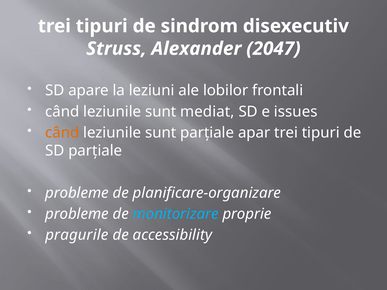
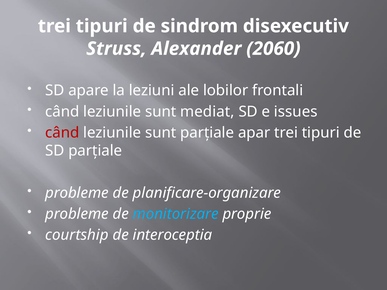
2047: 2047 -> 2060
când at (62, 133) colour: orange -> red
pragurile: pragurile -> courtship
accessibility: accessibility -> interoceptia
